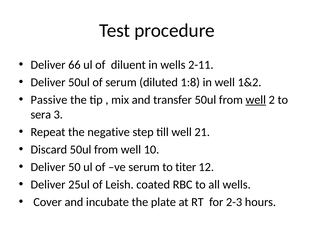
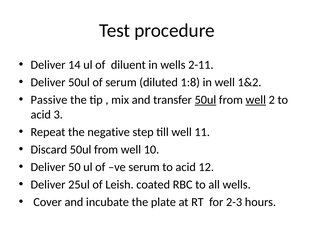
66: 66 -> 14
50ul at (205, 100) underline: none -> present
sera at (41, 114): sera -> acid
21: 21 -> 11
serum to titer: titer -> acid
